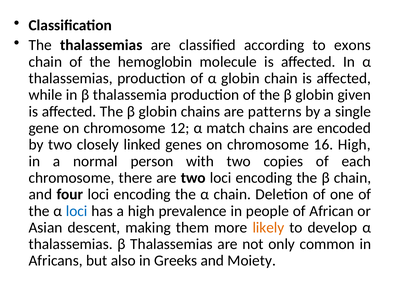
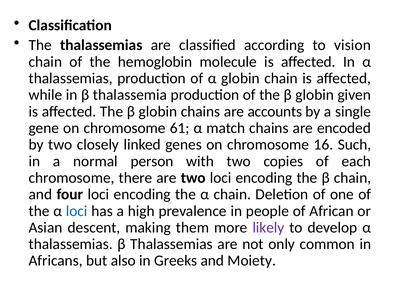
exons: exons -> vision
patterns: patterns -> accounts
12: 12 -> 61
16 High: High -> Such
likely colour: orange -> purple
